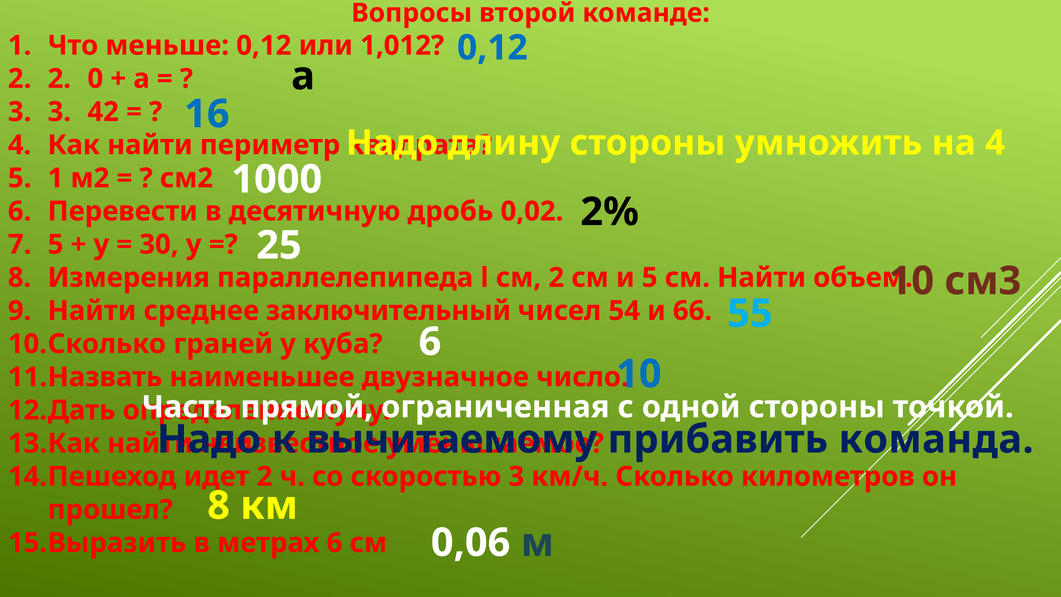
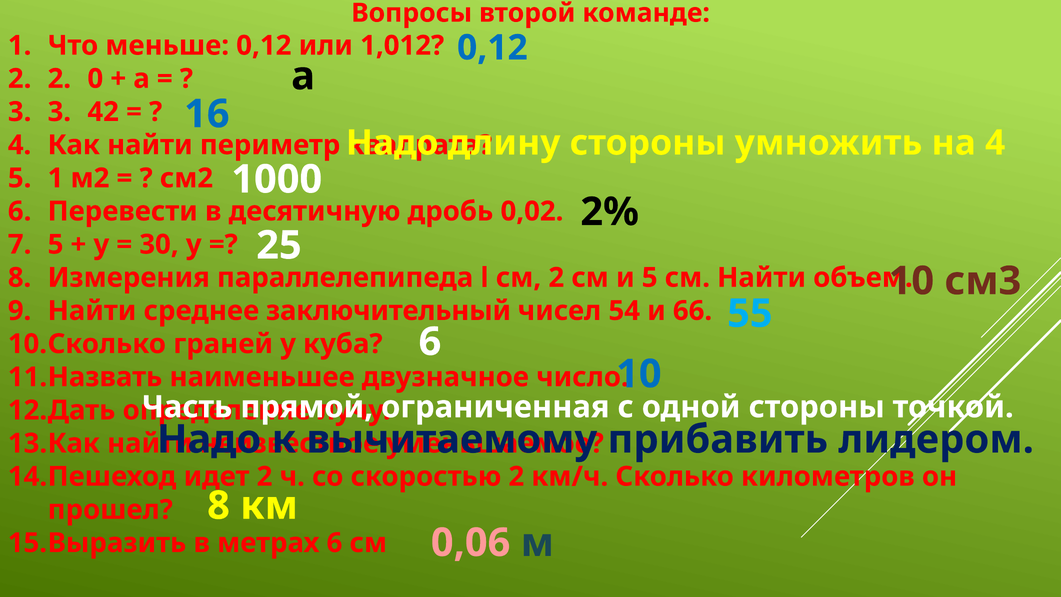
команда: команда -> лидером
скоростью 3: 3 -> 2
0,06 colour: white -> pink
